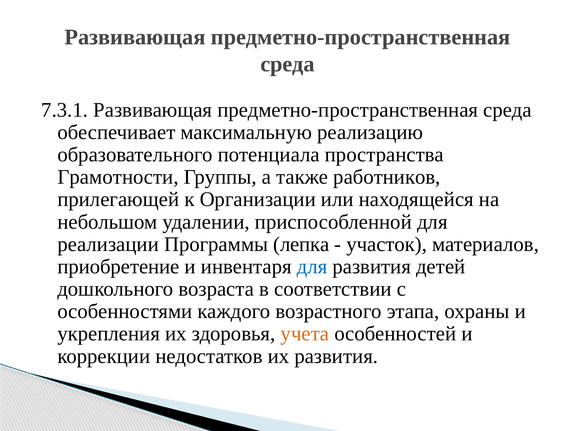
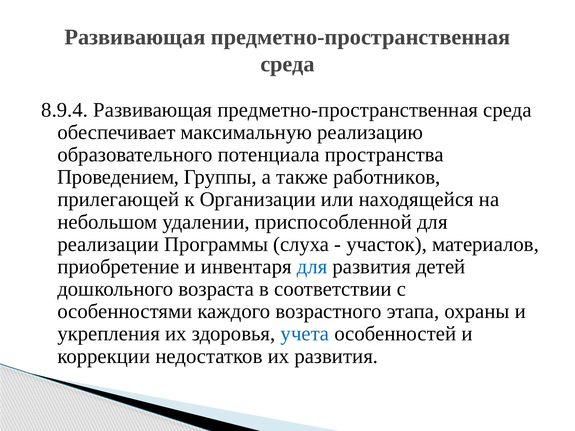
7.3.1: 7.3.1 -> 8.9.4
Грамотности: Грамотности -> Проведением
лепка: лепка -> слуха
учета colour: orange -> blue
